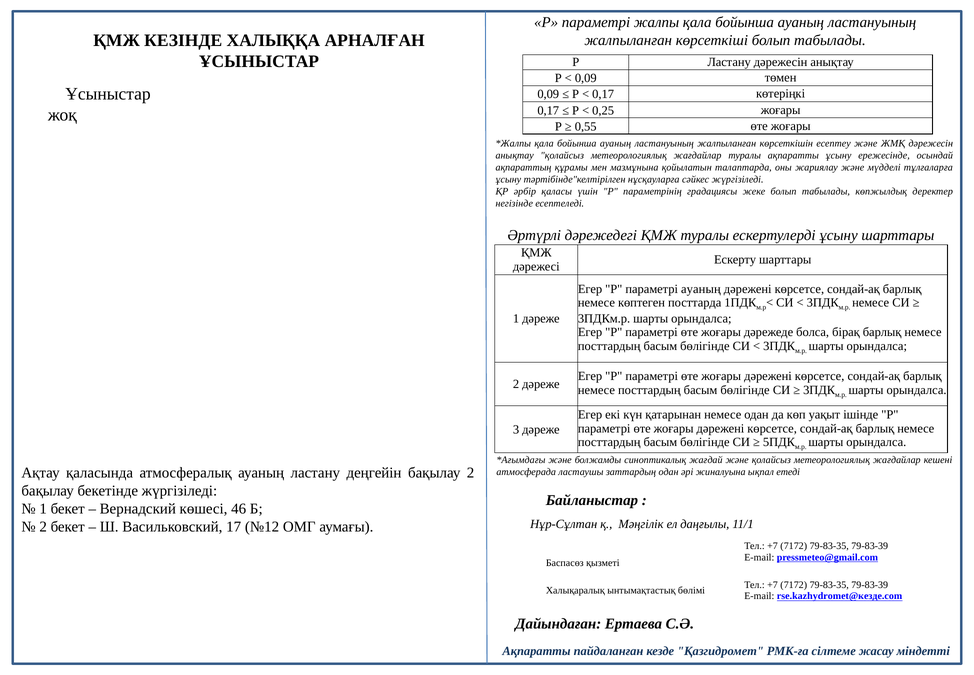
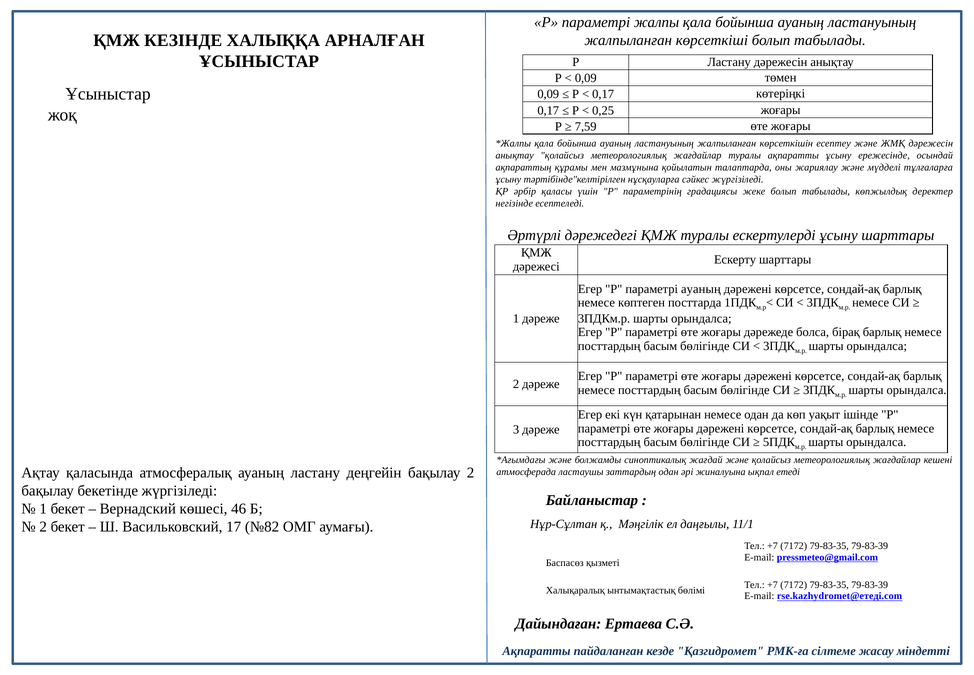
0,55: 0,55 -> 7,59
№12: №12 -> №82
rse.kazhydromet@кезде.com: rse.kazhydromet@кезде.com -> rse.kazhydromet@етеді.com
